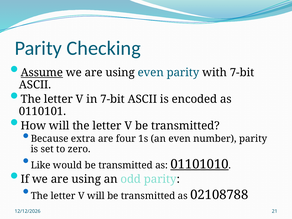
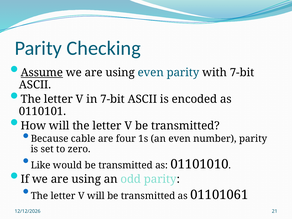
extra: extra -> cable
01101010 underline: present -> none
02108788: 02108788 -> 01101061
